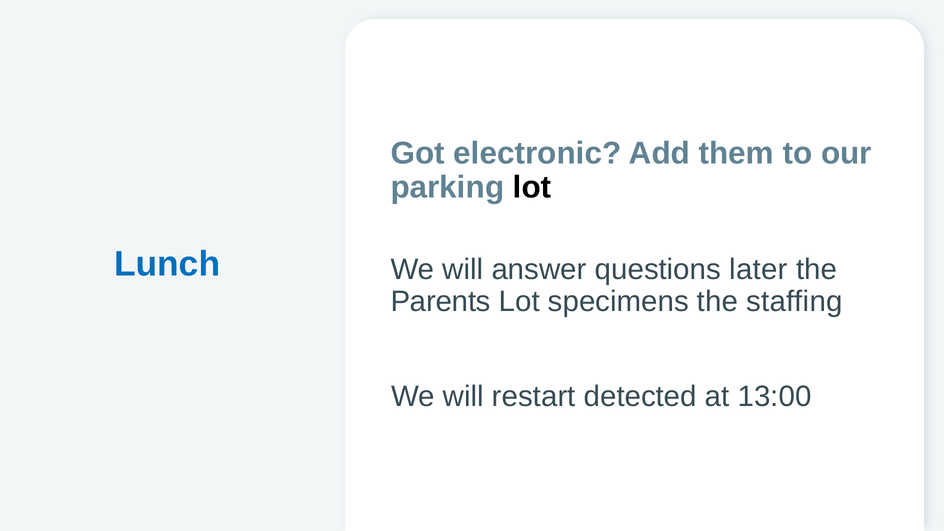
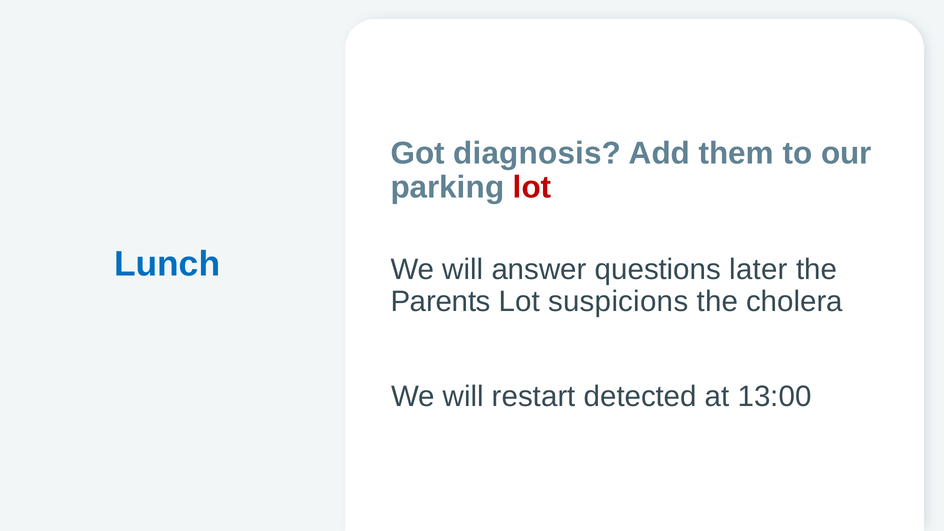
electronic: electronic -> diagnosis
lot at (532, 187) colour: black -> red
specimens: specimens -> suspicions
staffing: staffing -> cholera
